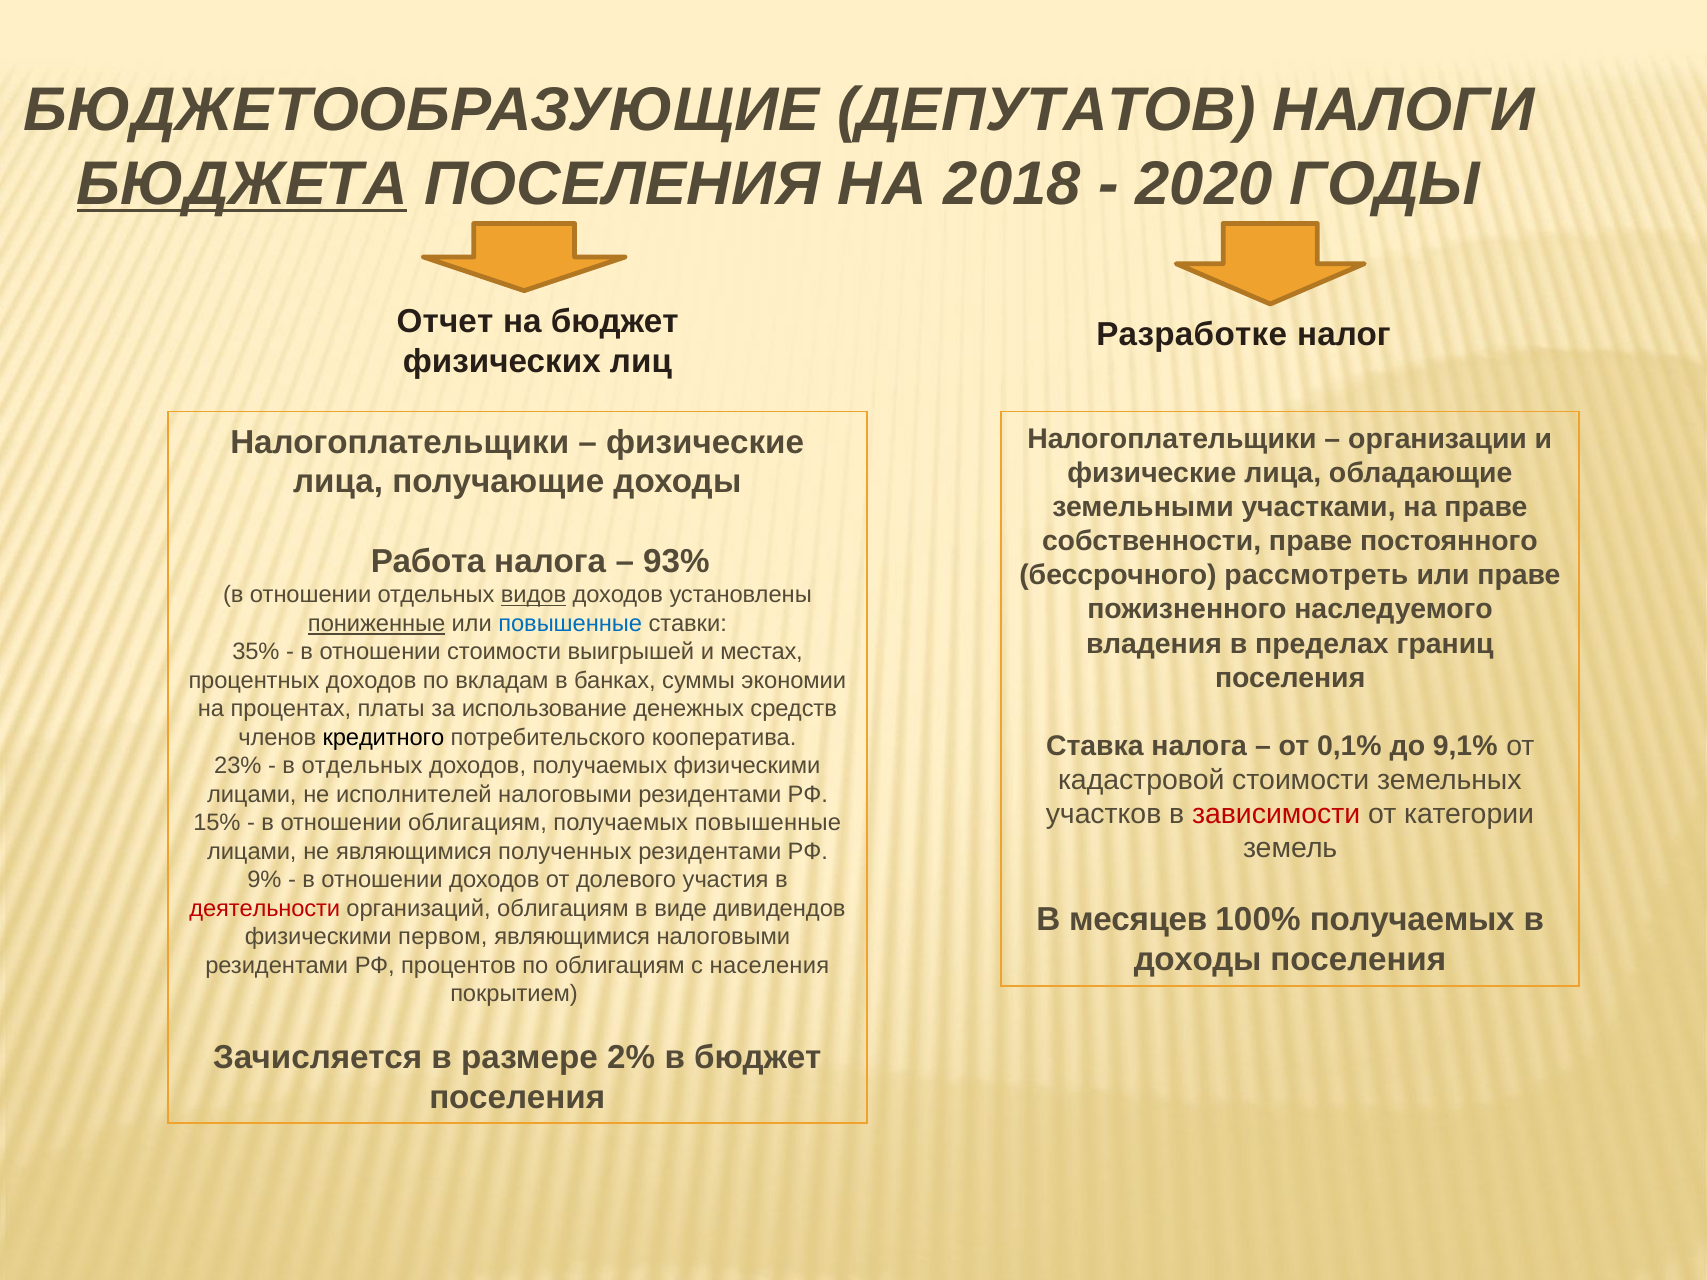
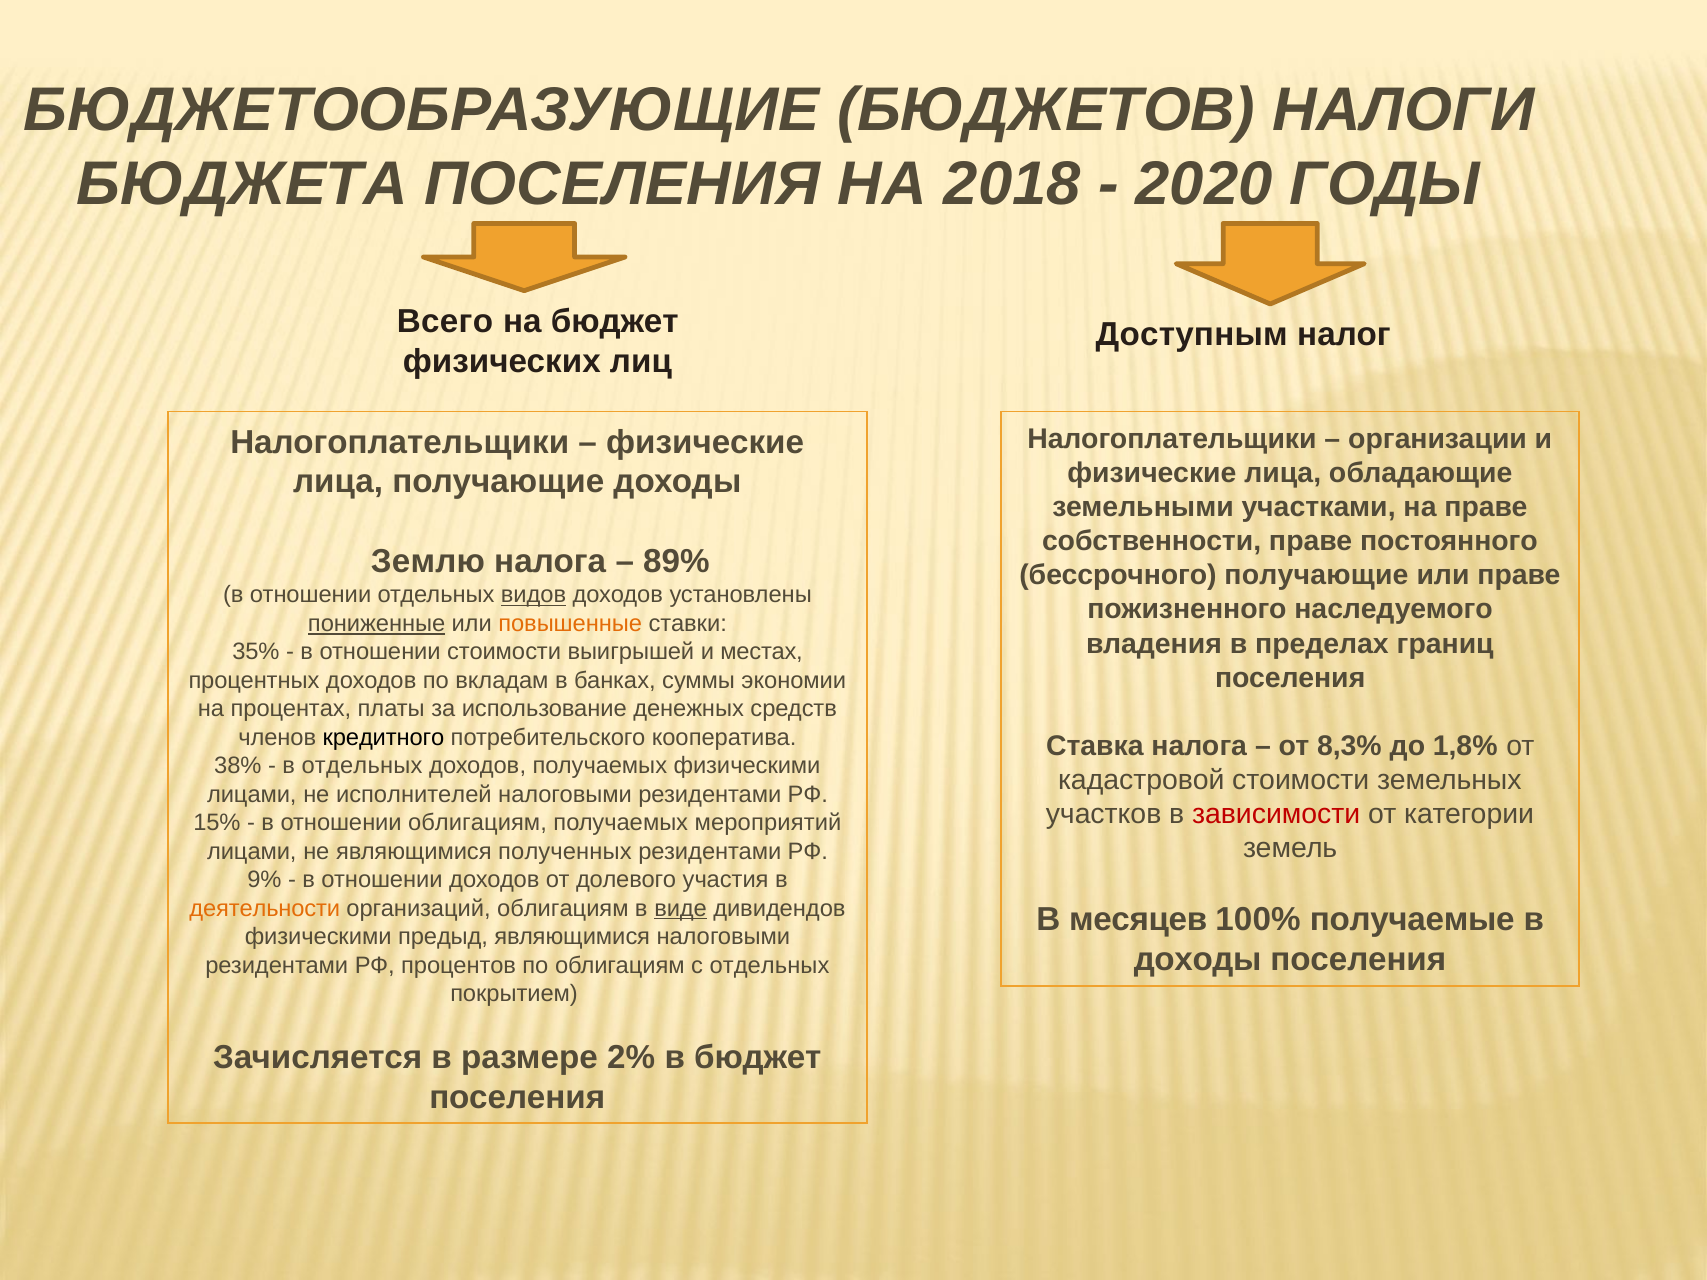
ДЕПУТАТОВ: ДЕПУТАТОВ -> БЮДЖЕТОВ
БЮДЖЕТА underline: present -> none
Отчет: Отчет -> Всего
Разработке: Разработке -> Доступным
Работа: Работа -> Землю
93%: 93% -> 89%
бессрочного рассмотреть: рассмотреть -> получающие
повышенные at (570, 624) colour: blue -> orange
0,1%: 0,1% -> 8,3%
9,1%: 9,1% -> 1,8%
23%: 23% -> 38%
получаемых повышенные: повышенные -> мероприятий
деятельности colour: red -> orange
виде underline: none -> present
100% получаемых: получаемых -> получаемые
первом: первом -> предыд
с населения: населения -> отдельных
